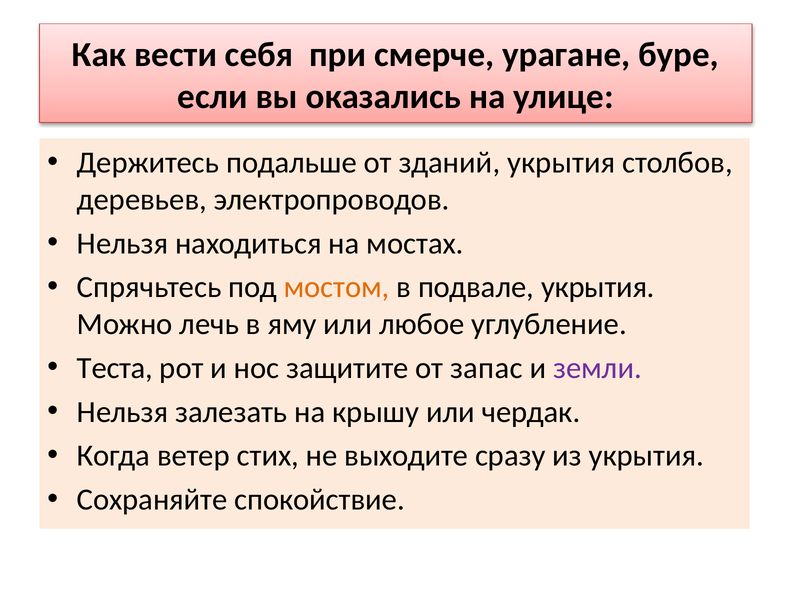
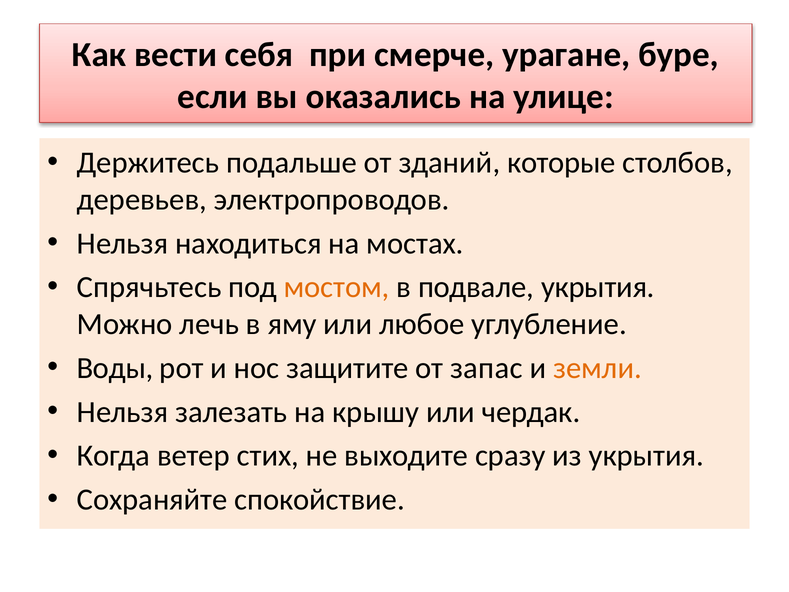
зданий укрытия: укрытия -> которые
Теста: Теста -> Воды
земли colour: purple -> orange
